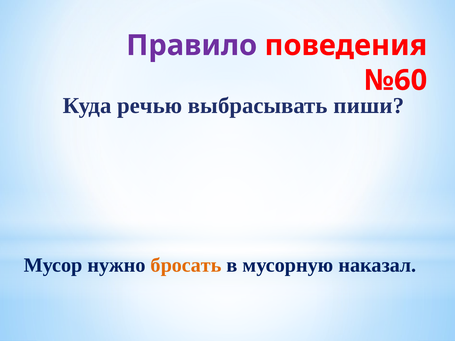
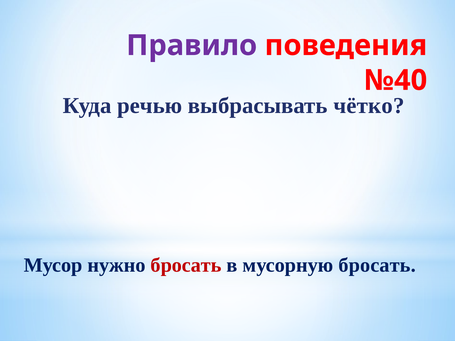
№60: №60 -> №40
пиши: пиши -> чётко
бросать at (186, 265) colour: orange -> red
мусорную наказал: наказал -> бросать
